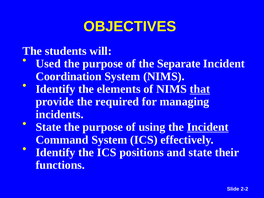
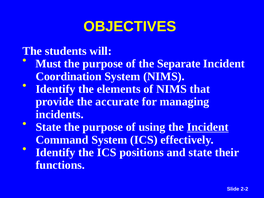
Used: Used -> Must
that underline: present -> none
required: required -> accurate
